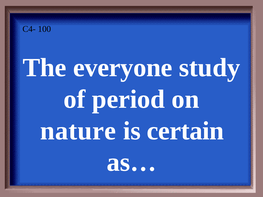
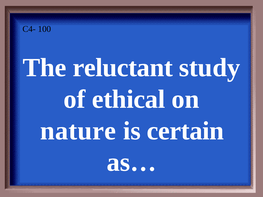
everyone: everyone -> reluctant
period: period -> ethical
